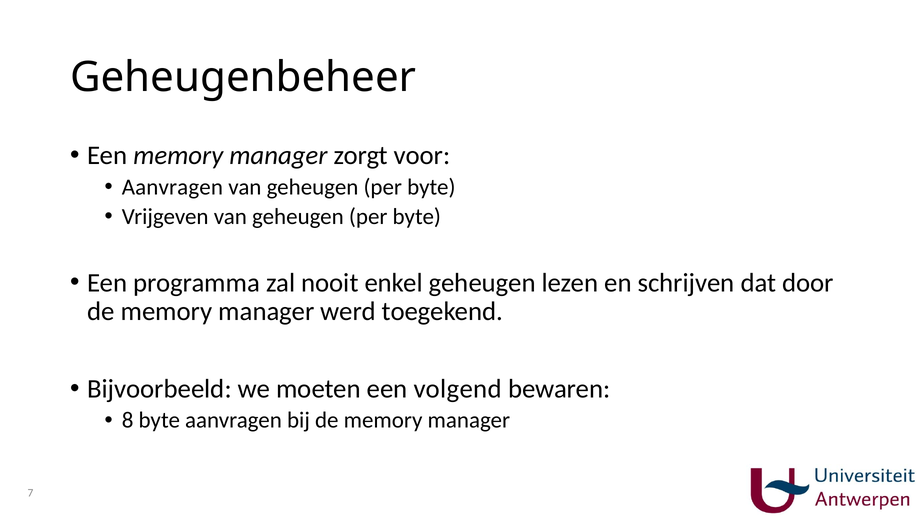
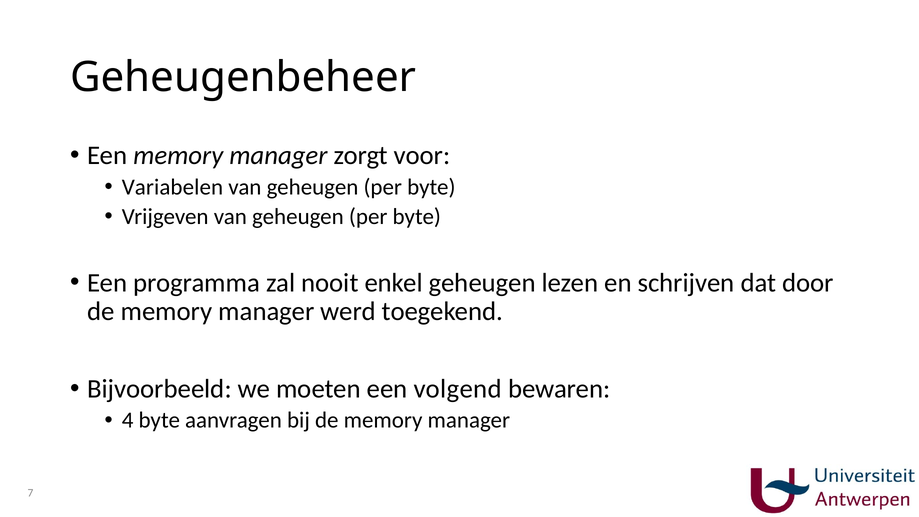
Aanvragen at (172, 187): Aanvragen -> Variabelen
8: 8 -> 4
